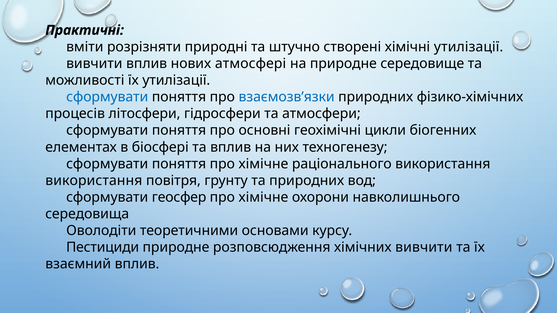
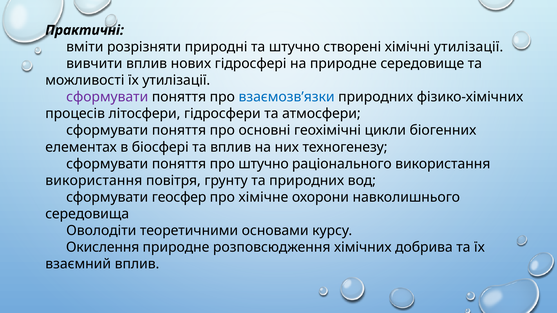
атмосфері: атмосфері -> гідросфері
сформувати at (107, 97) colour: blue -> purple
поняття про хімічне: хімічне -> штучно
Пестициди: Пестициди -> Окислення
хімічних вивчити: вивчити -> добрива
